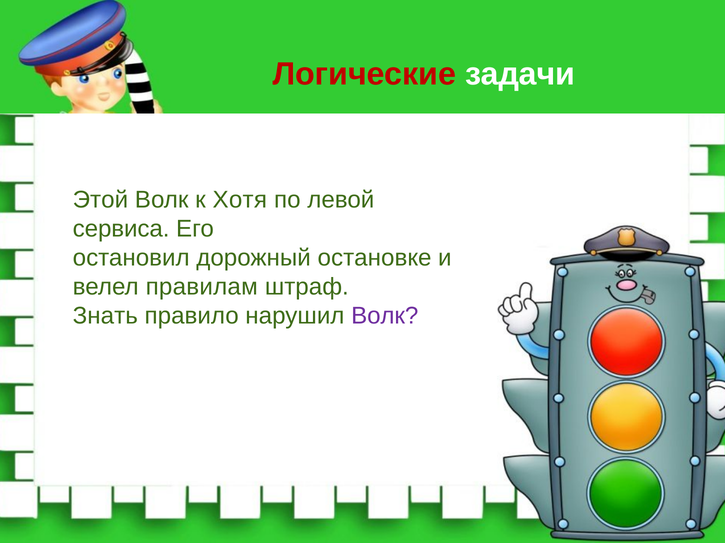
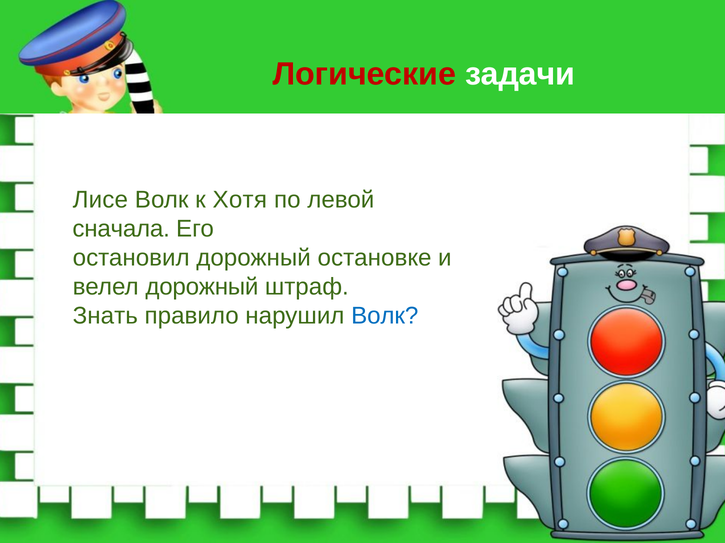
Этой: Этой -> Лисе
сервиса: сервиса -> сначала
велел правилам: правилам -> дорожный
Волк at (385, 316) colour: purple -> blue
